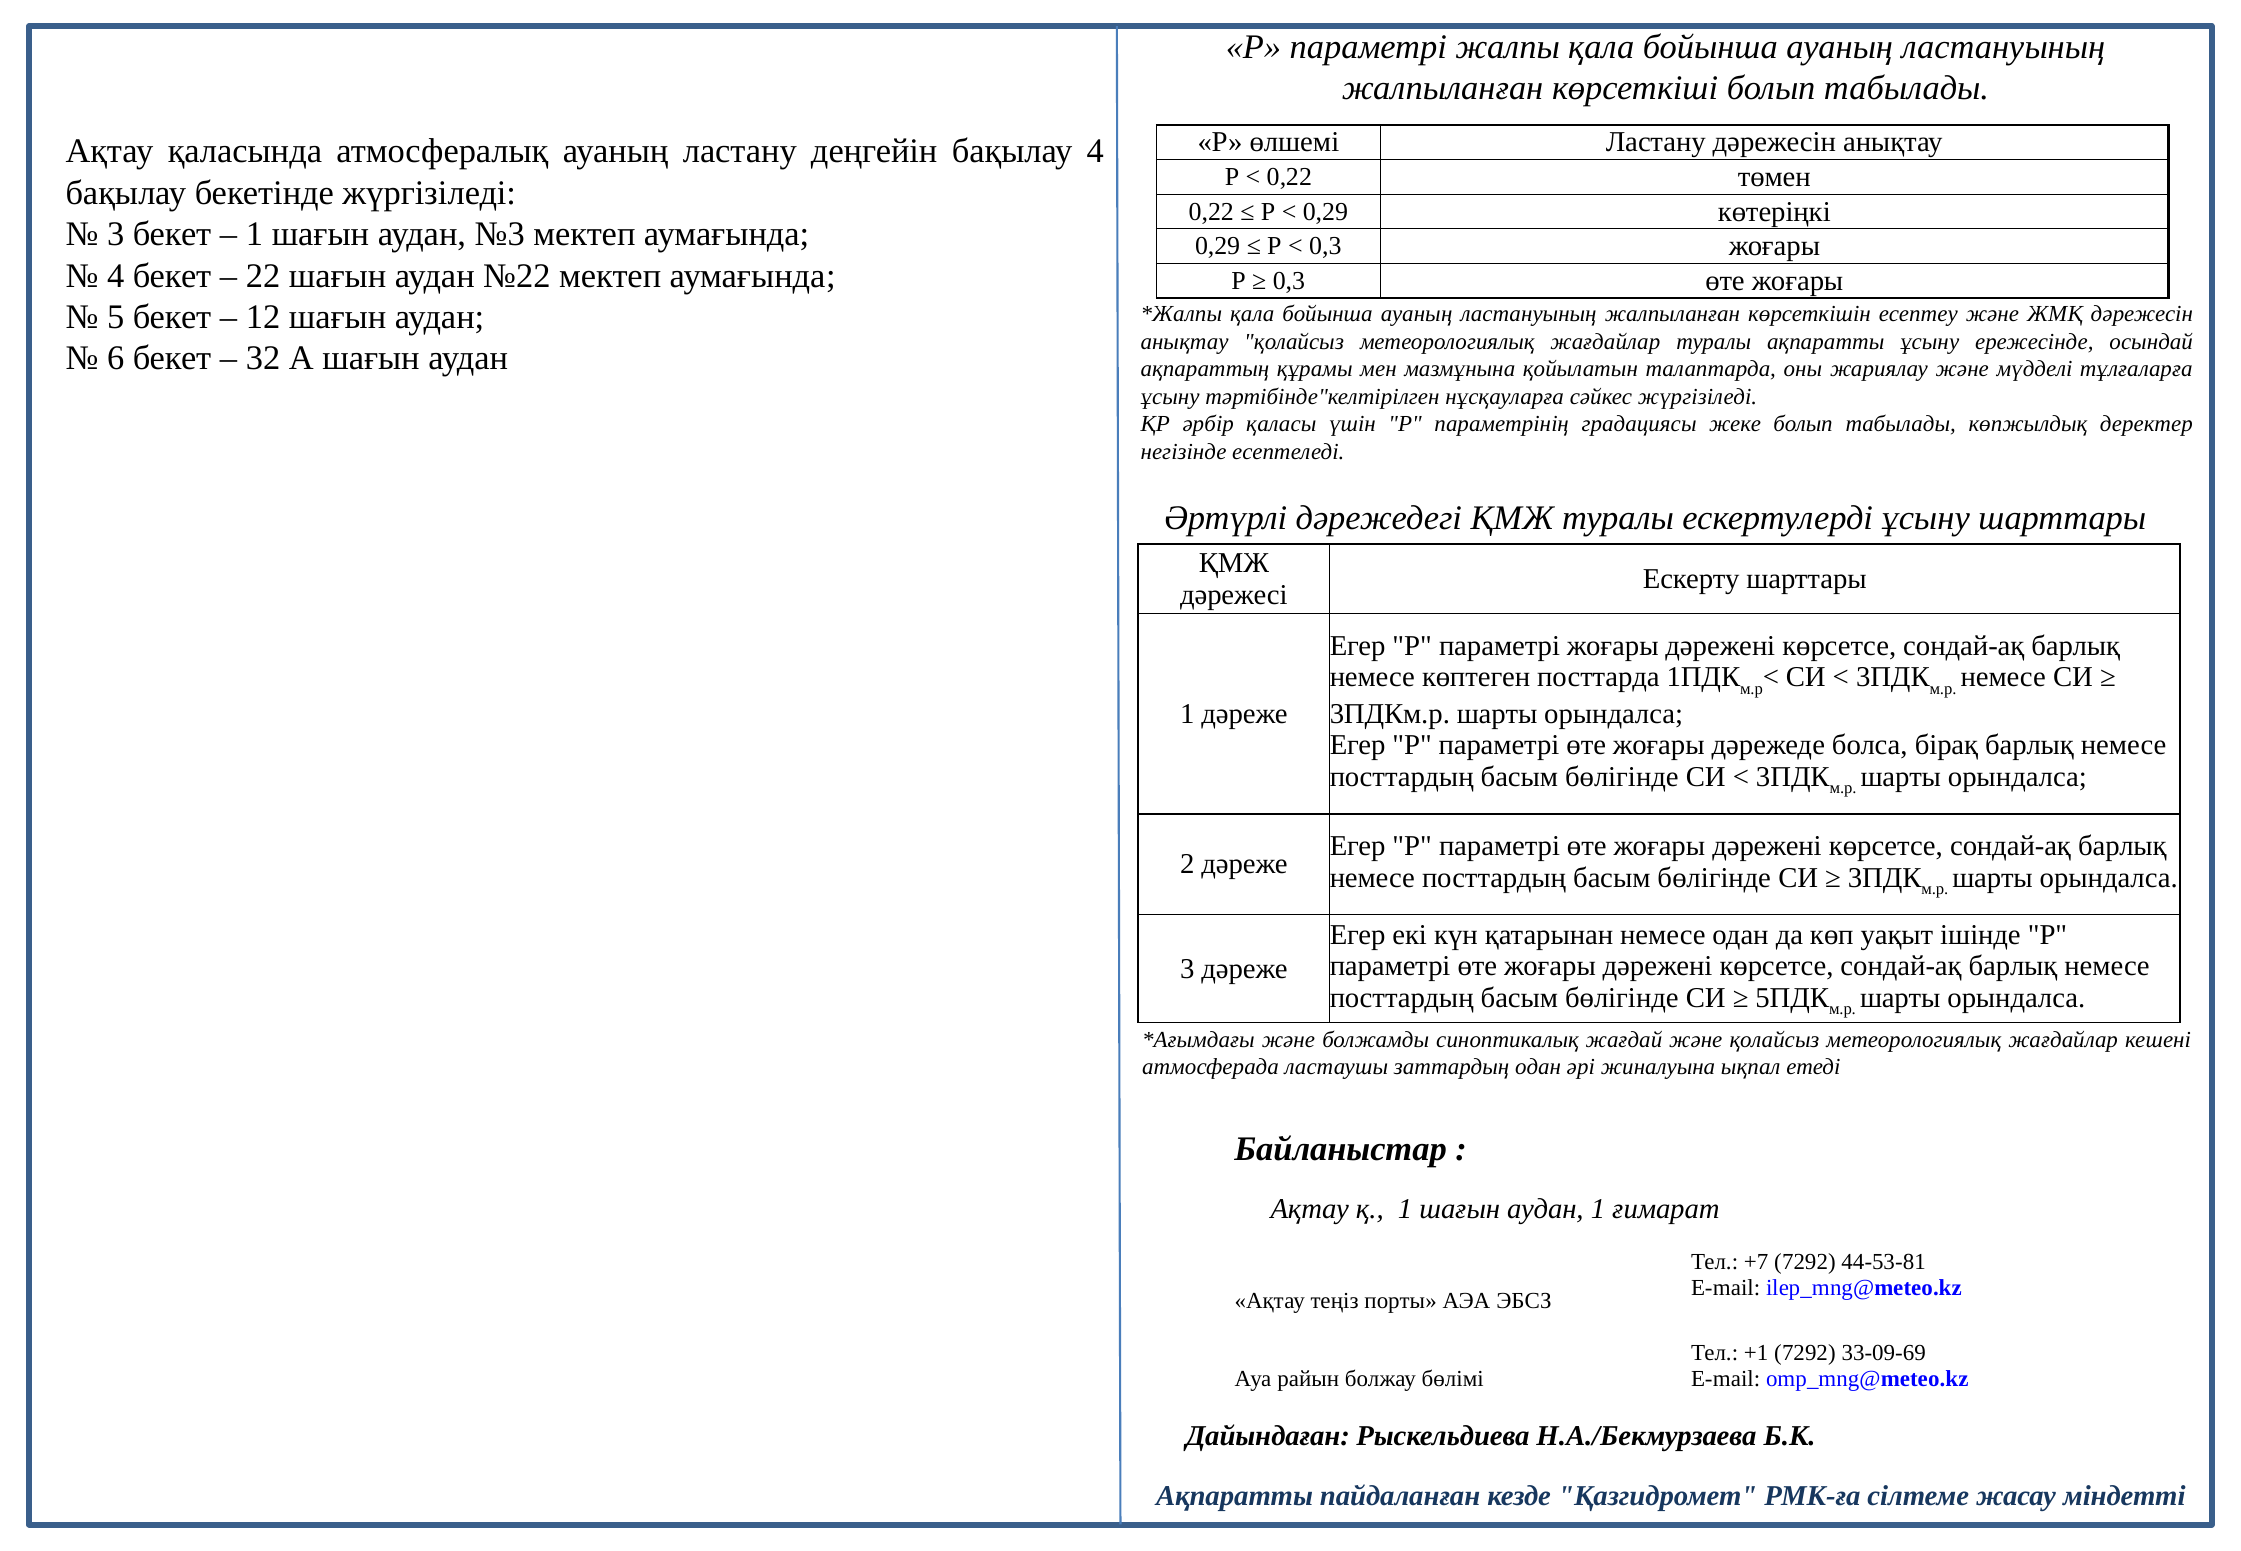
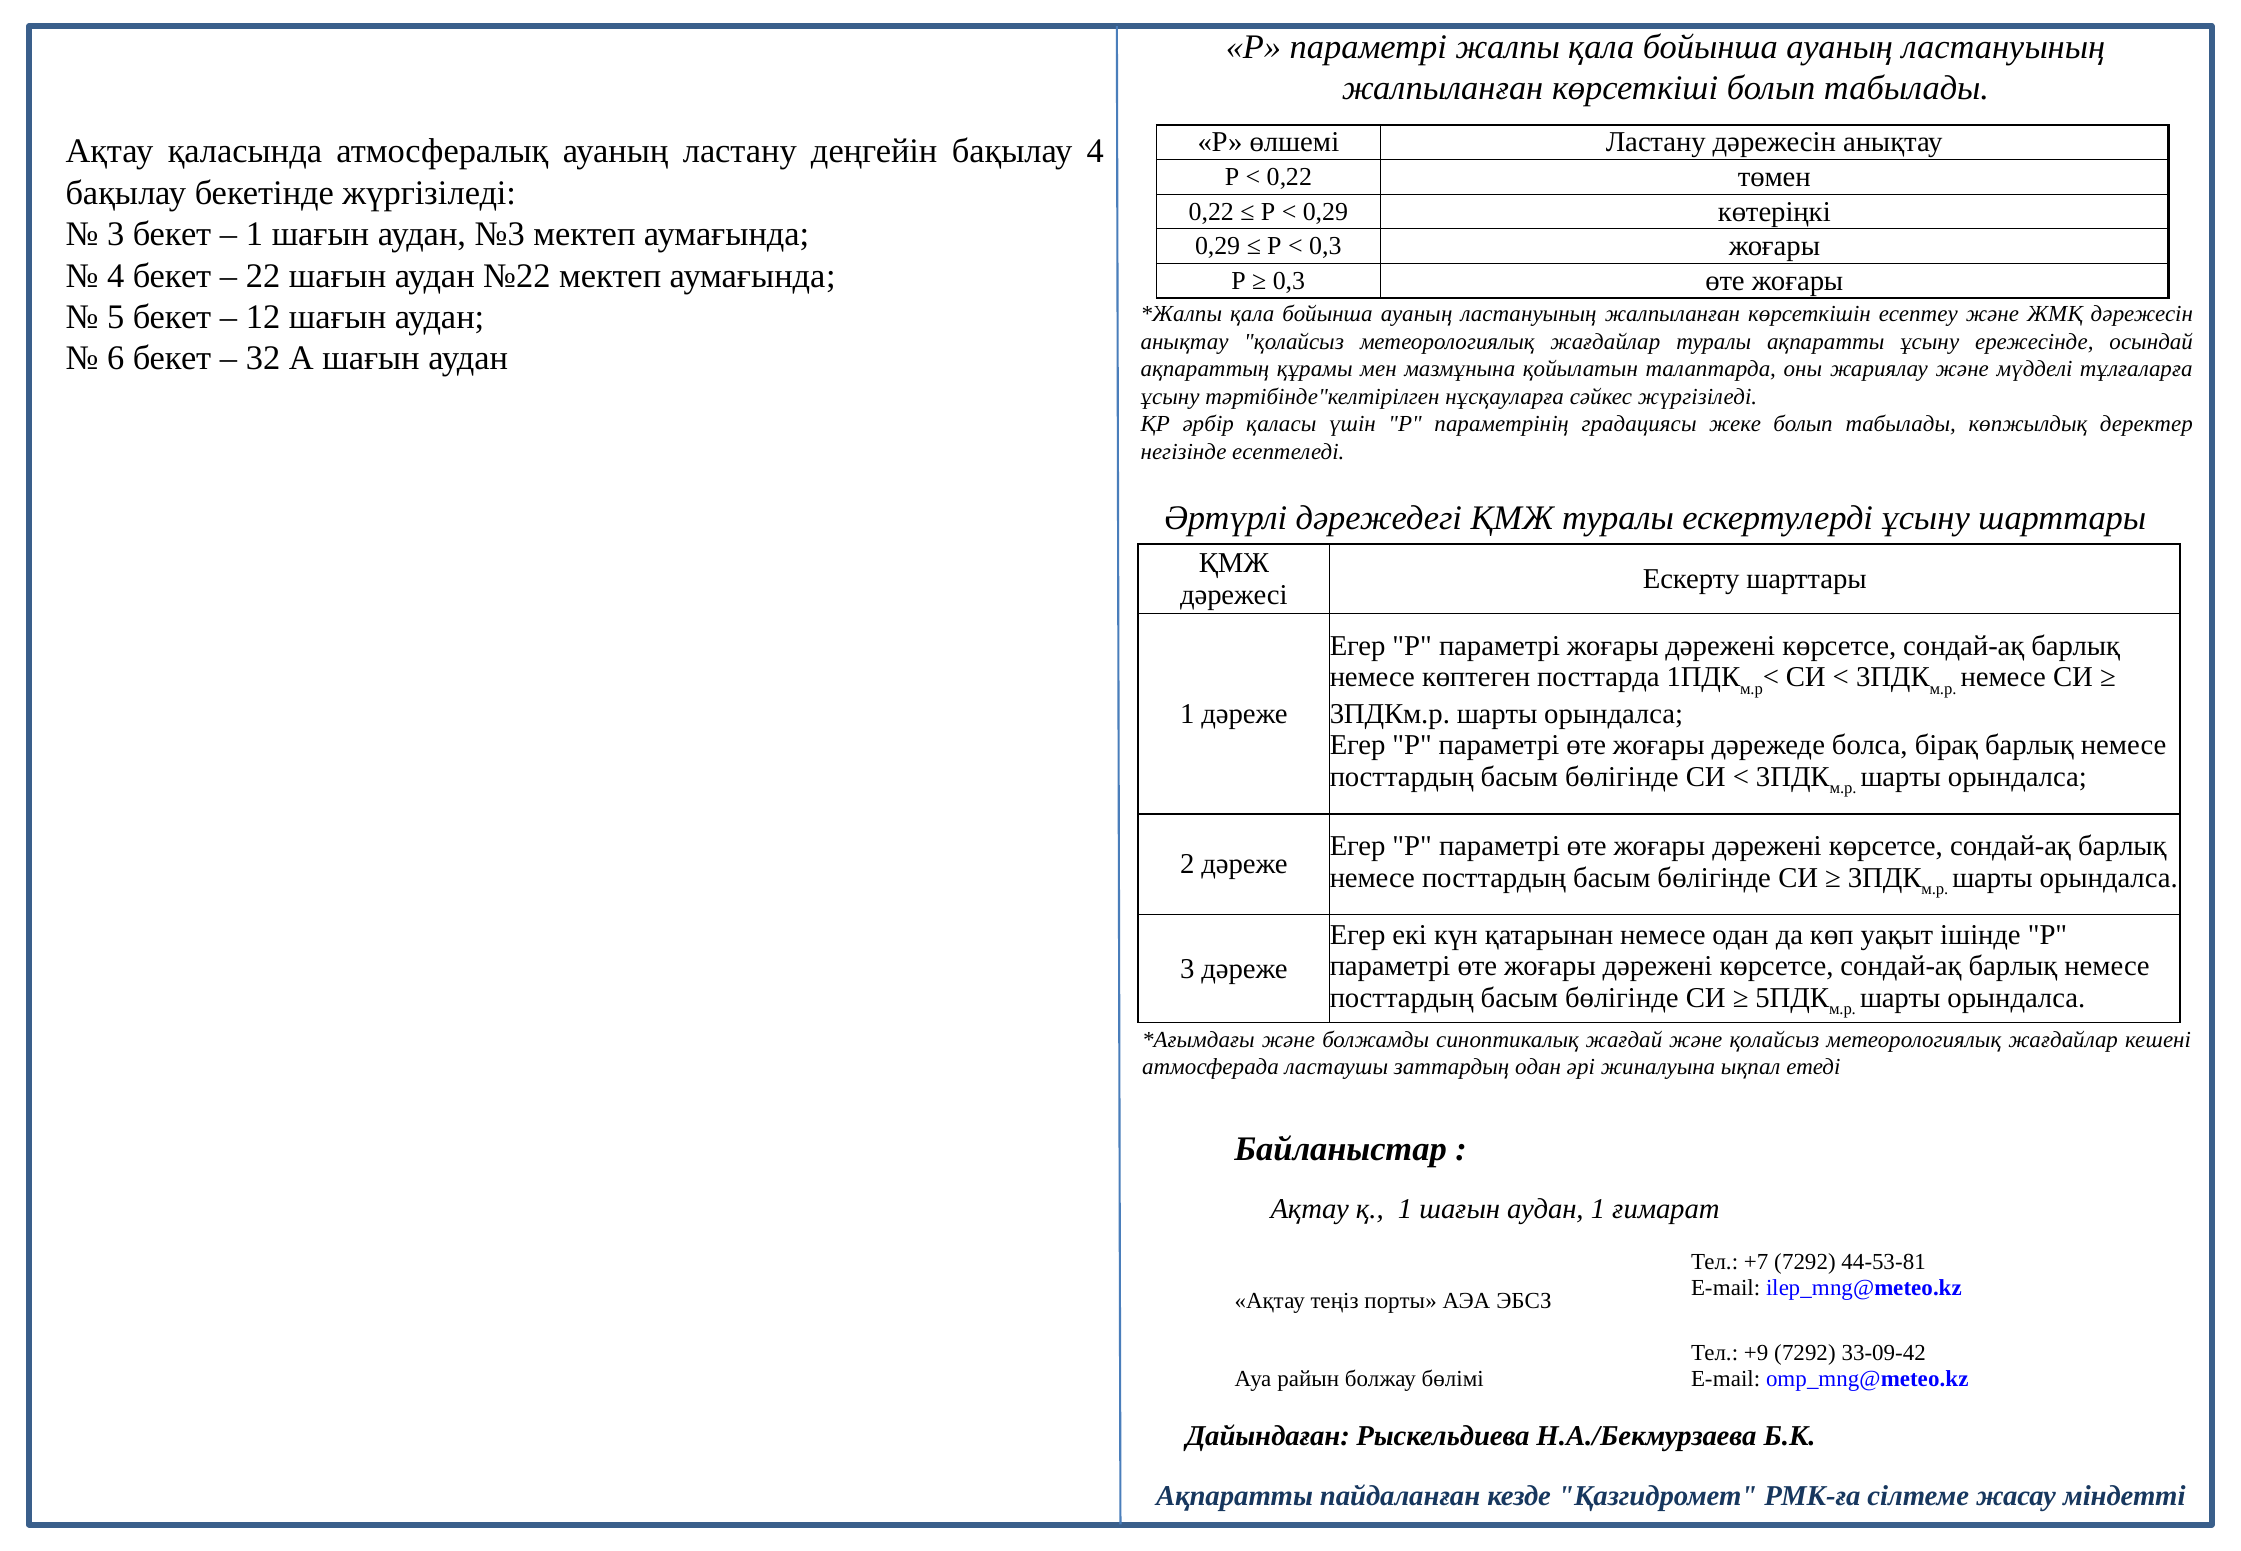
+1: +1 -> +9
33-09-69: 33-09-69 -> 33-09-42
